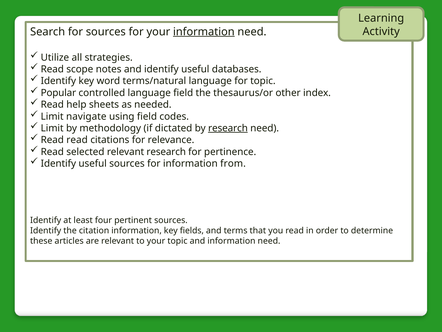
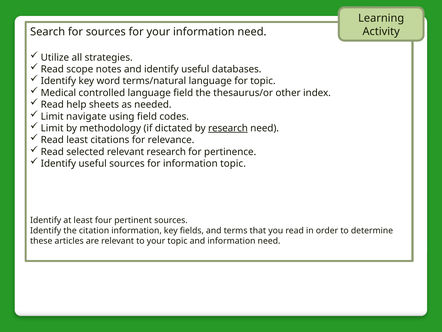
information at (204, 32) underline: present -> none
Popular: Popular -> Medical
Read read: read -> least
information from: from -> topic
